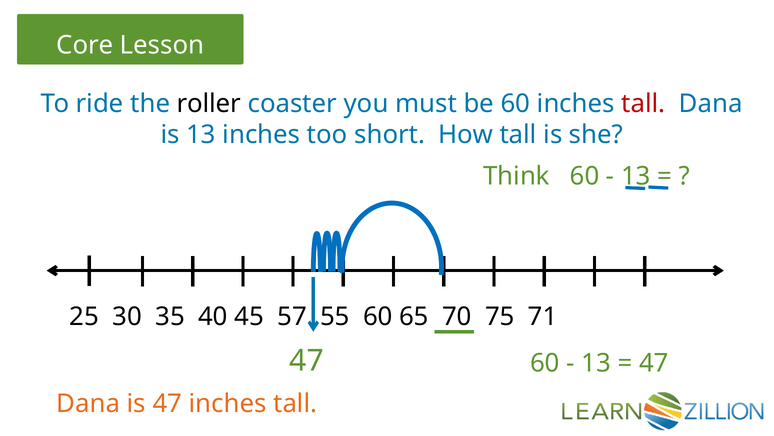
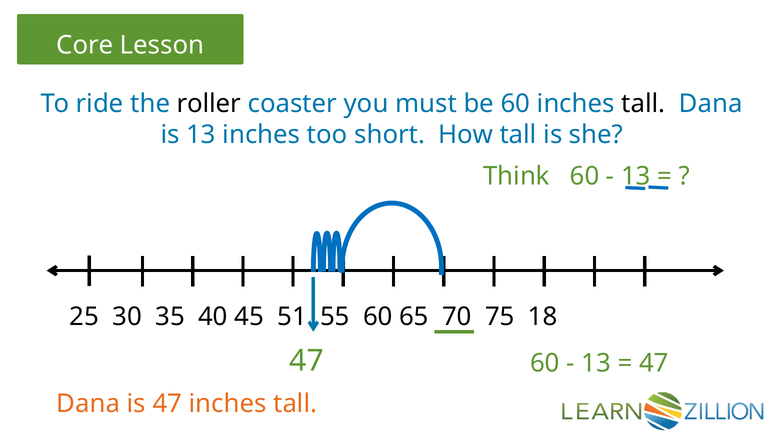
tall at (643, 103) colour: red -> black
57: 57 -> 51
71: 71 -> 18
